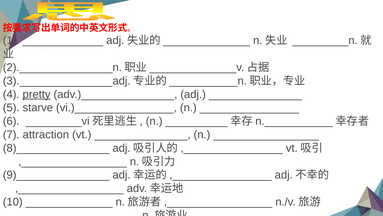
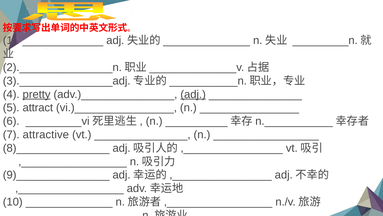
adj at (193, 94) underline: none -> present
starve: starve -> attract
attraction: attraction -> attractive
